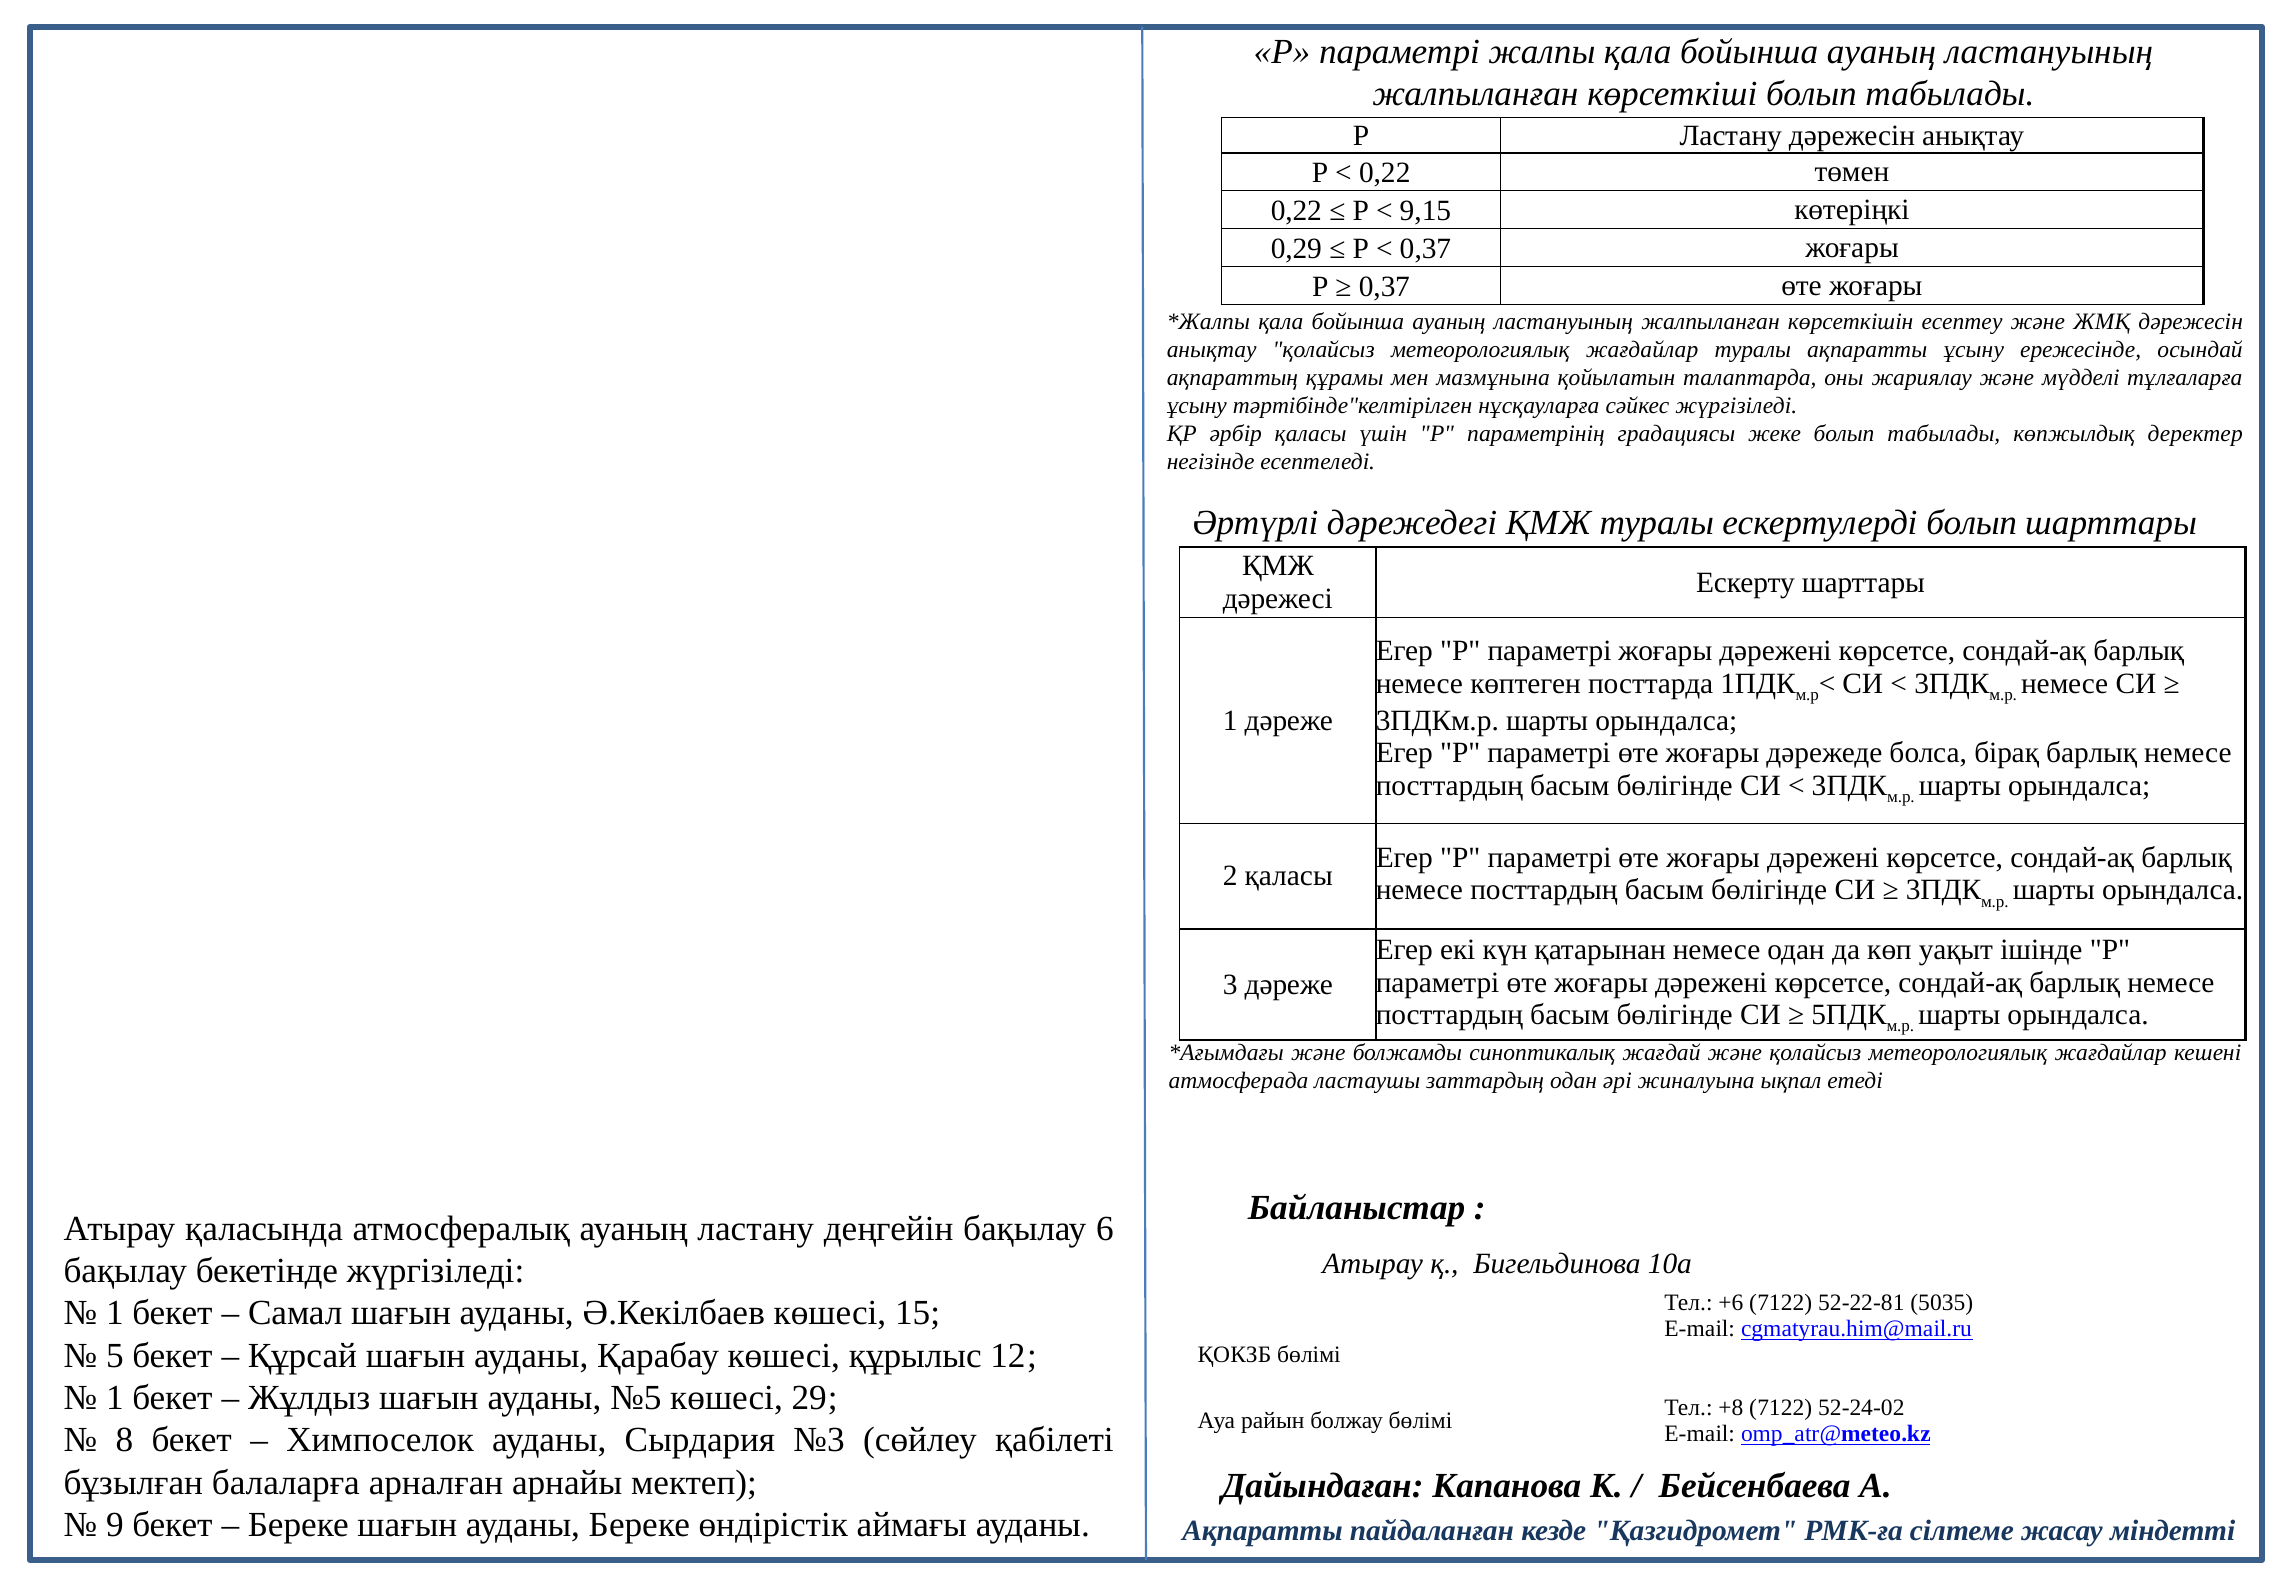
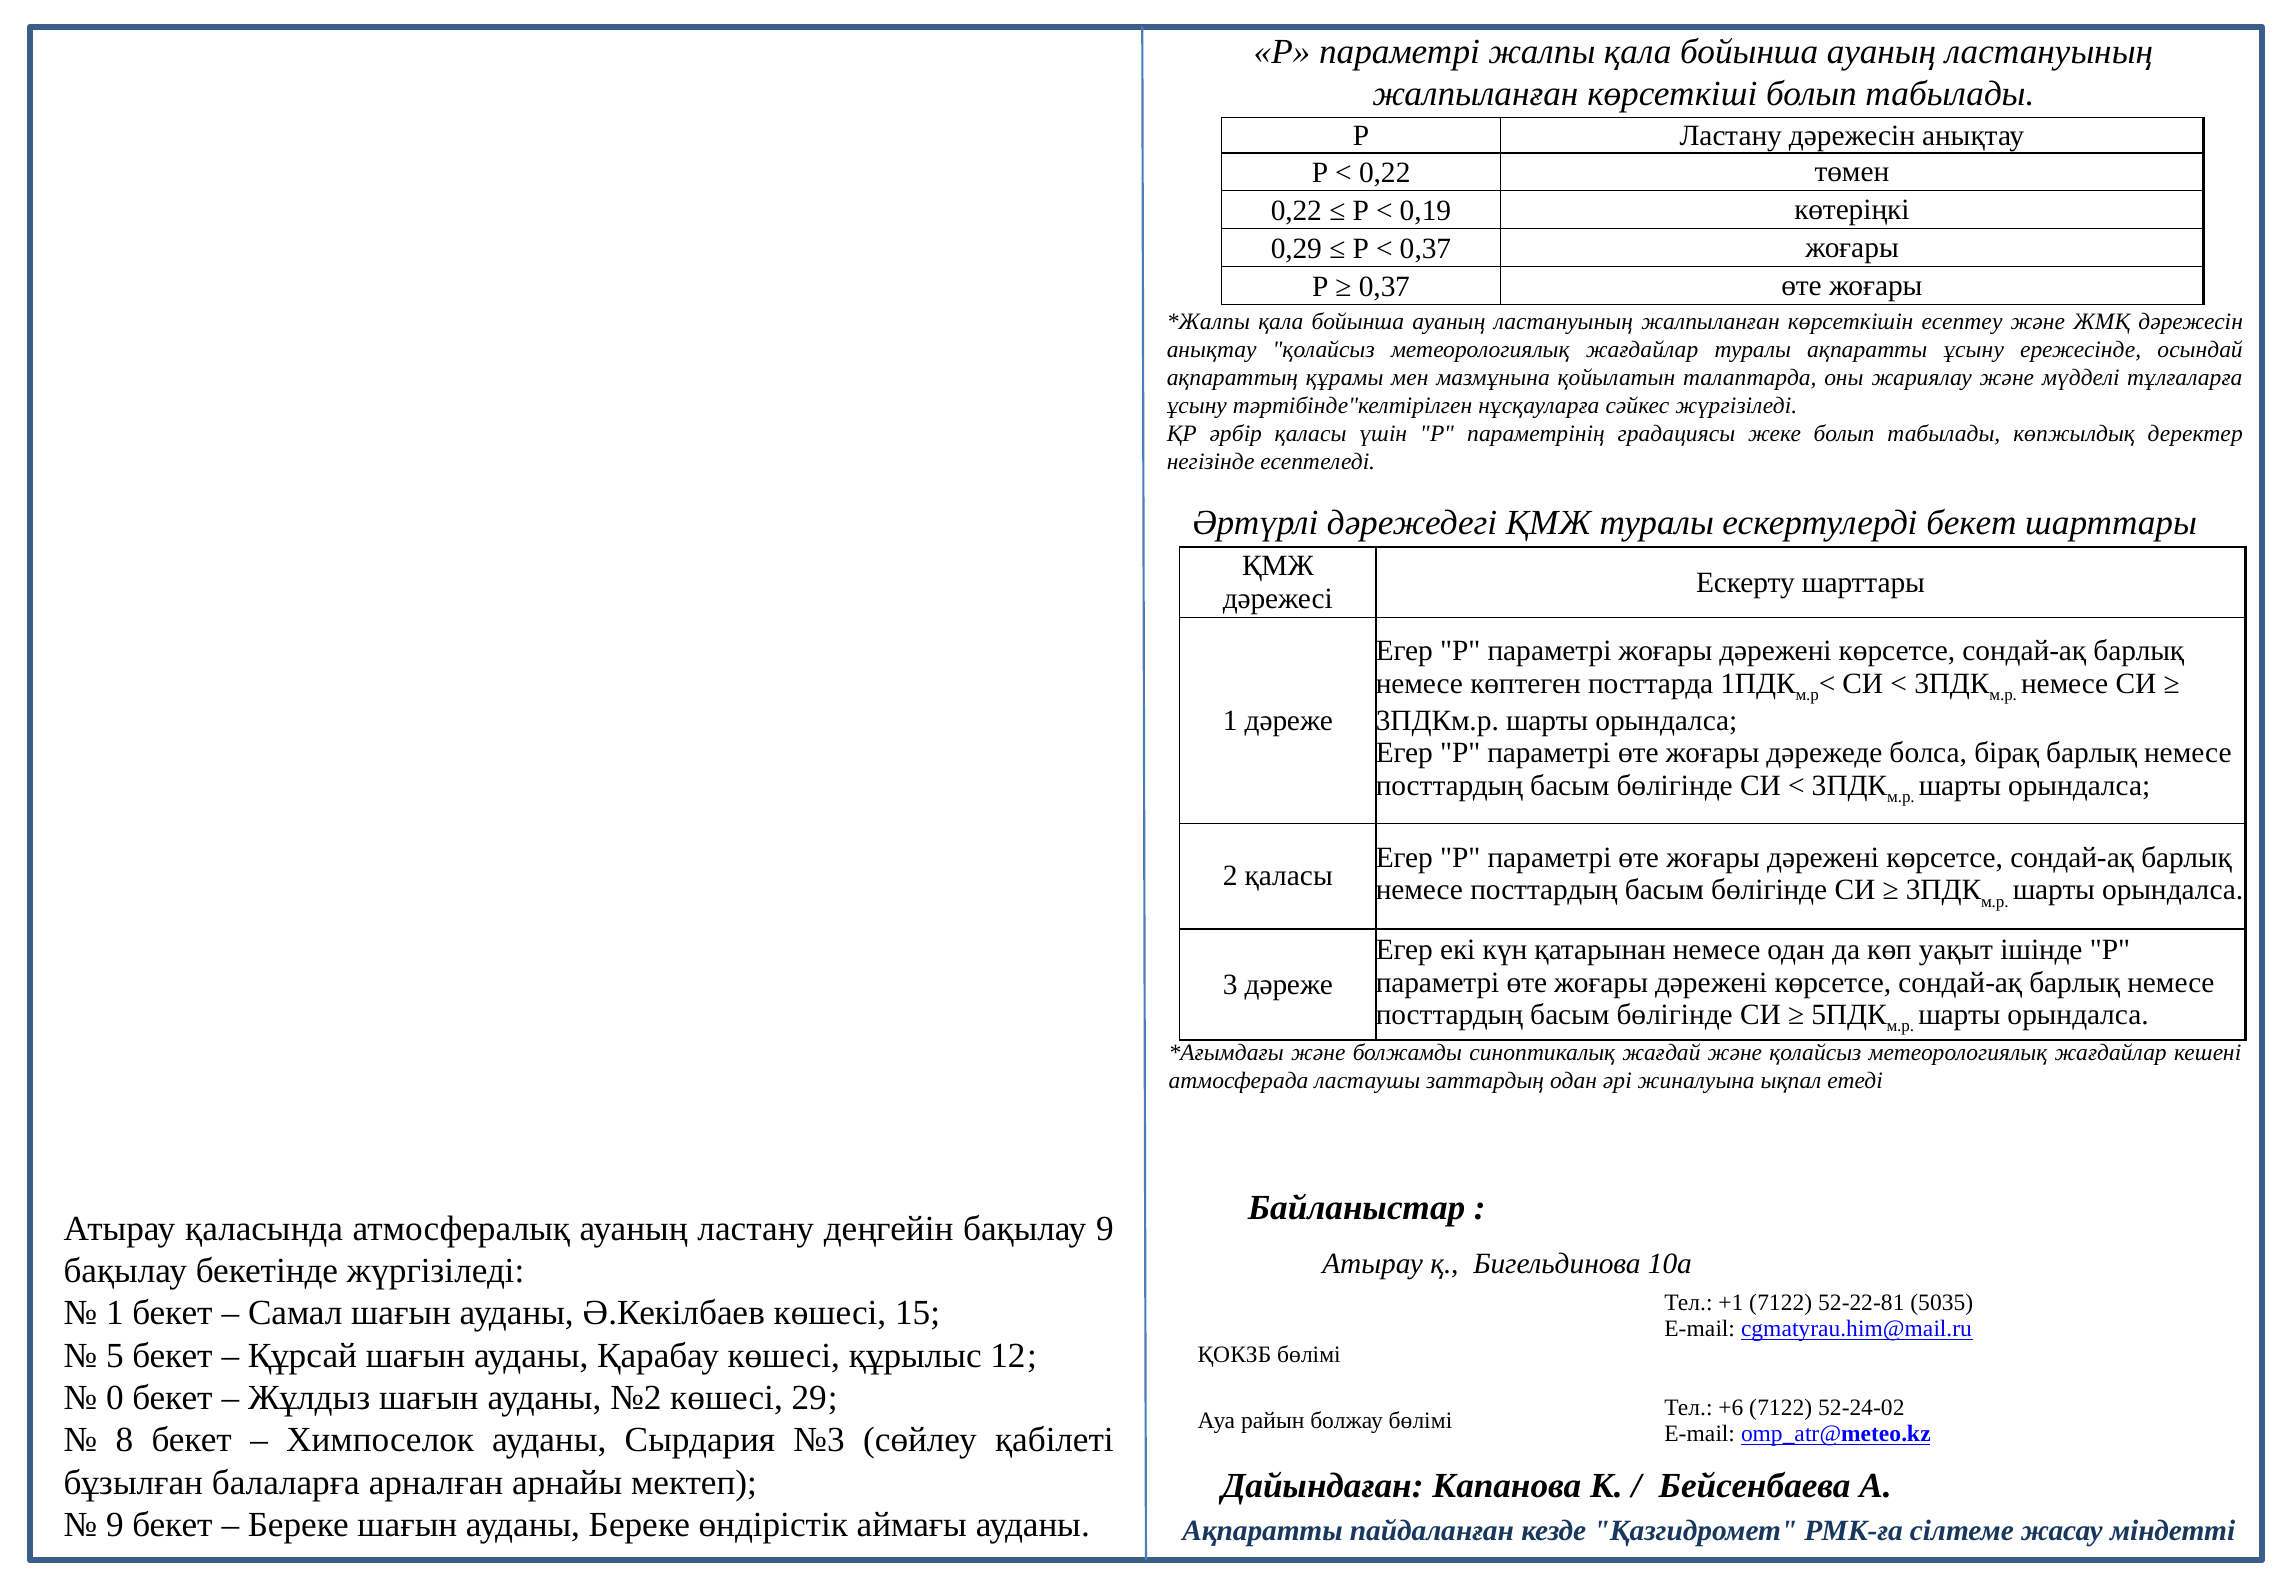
9,15: 9,15 -> 0,19
ескертулерді болып: болып -> бекет
бақылау 6: 6 -> 9
+6: +6 -> +1
1 at (115, 1398): 1 -> 0
№5: №5 -> №2
+8: +8 -> +6
